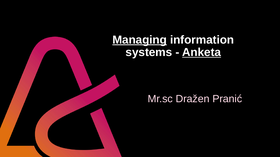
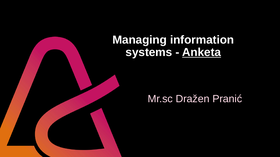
Managing underline: present -> none
